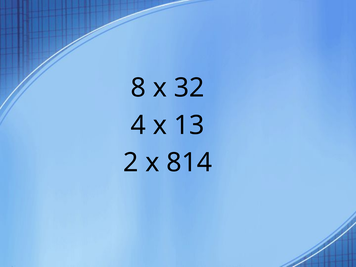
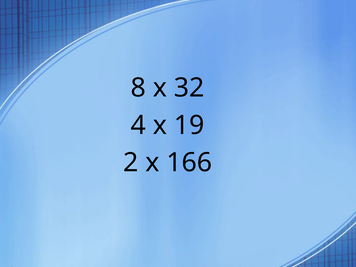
13: 13 -> 19
814: 814 -> 166
